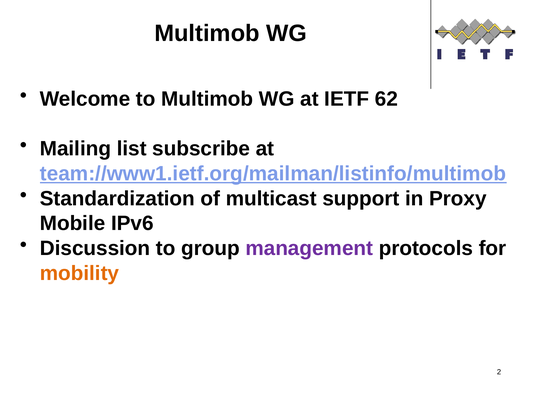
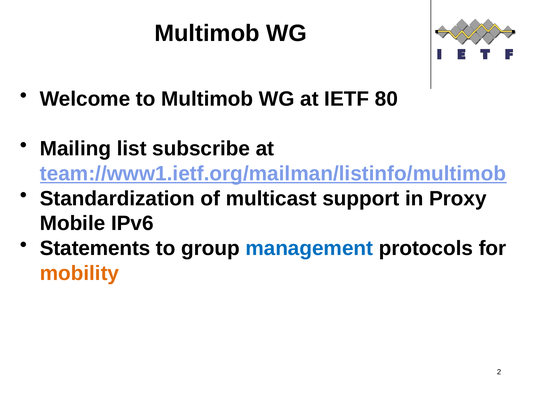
62: 62 -> 80
Discussion: Discussion -> Statements
management colour: purple -> blue
